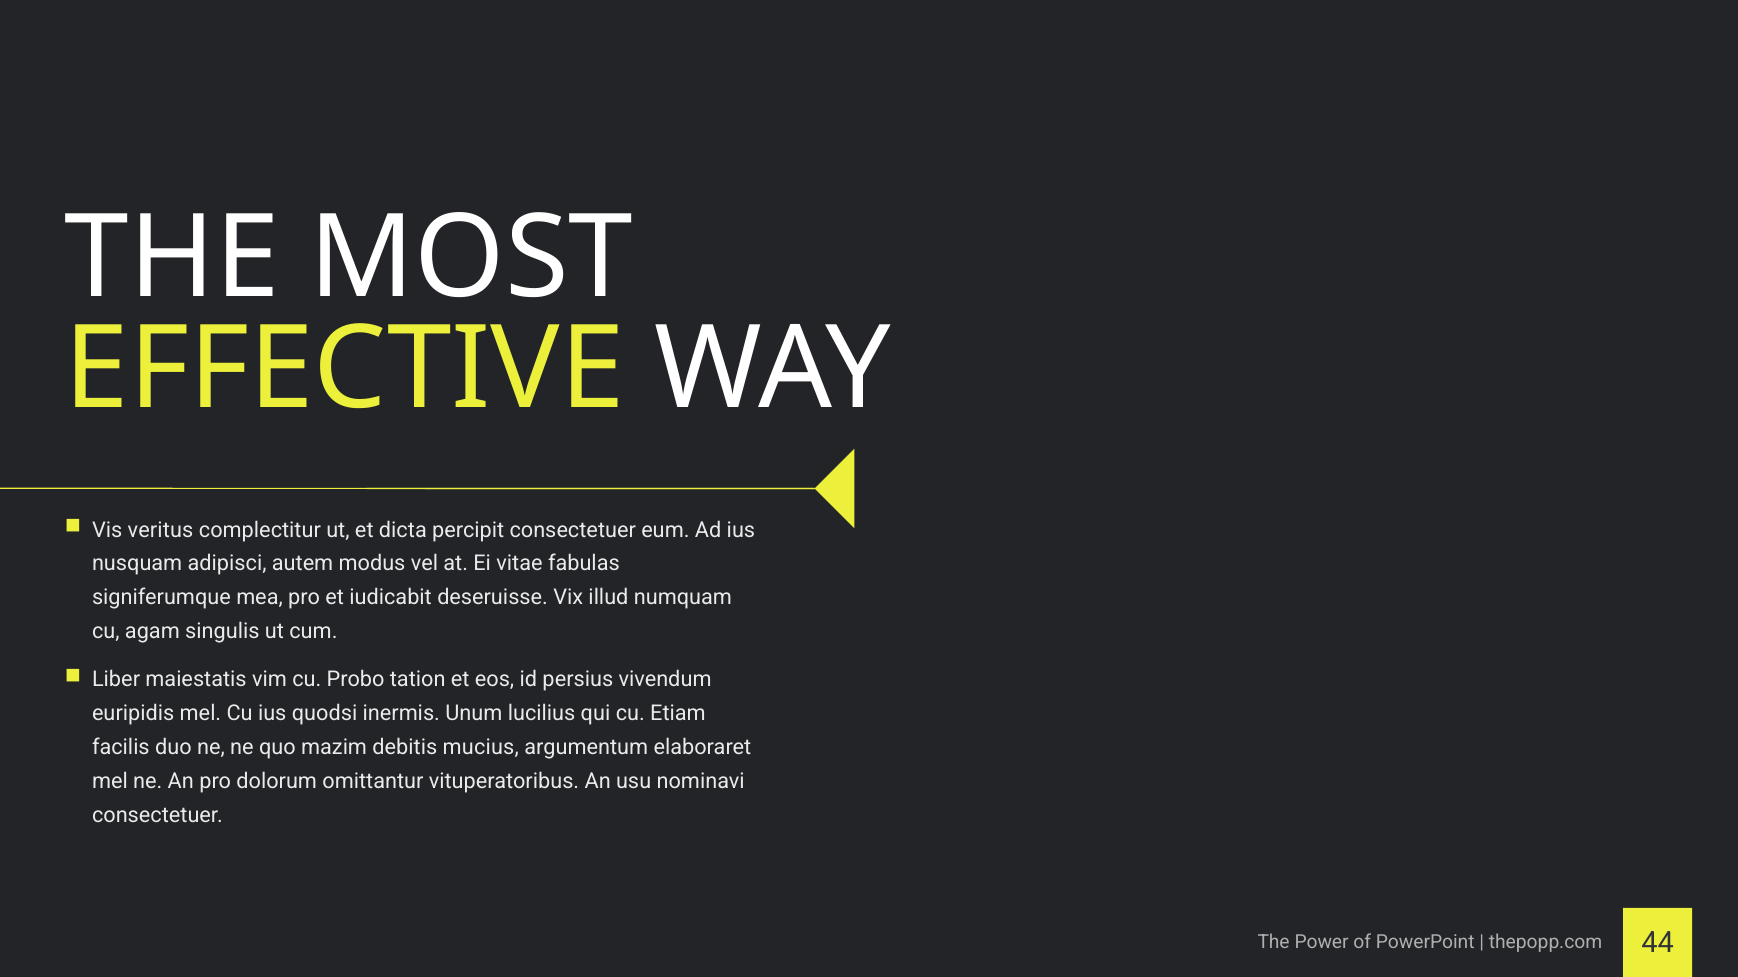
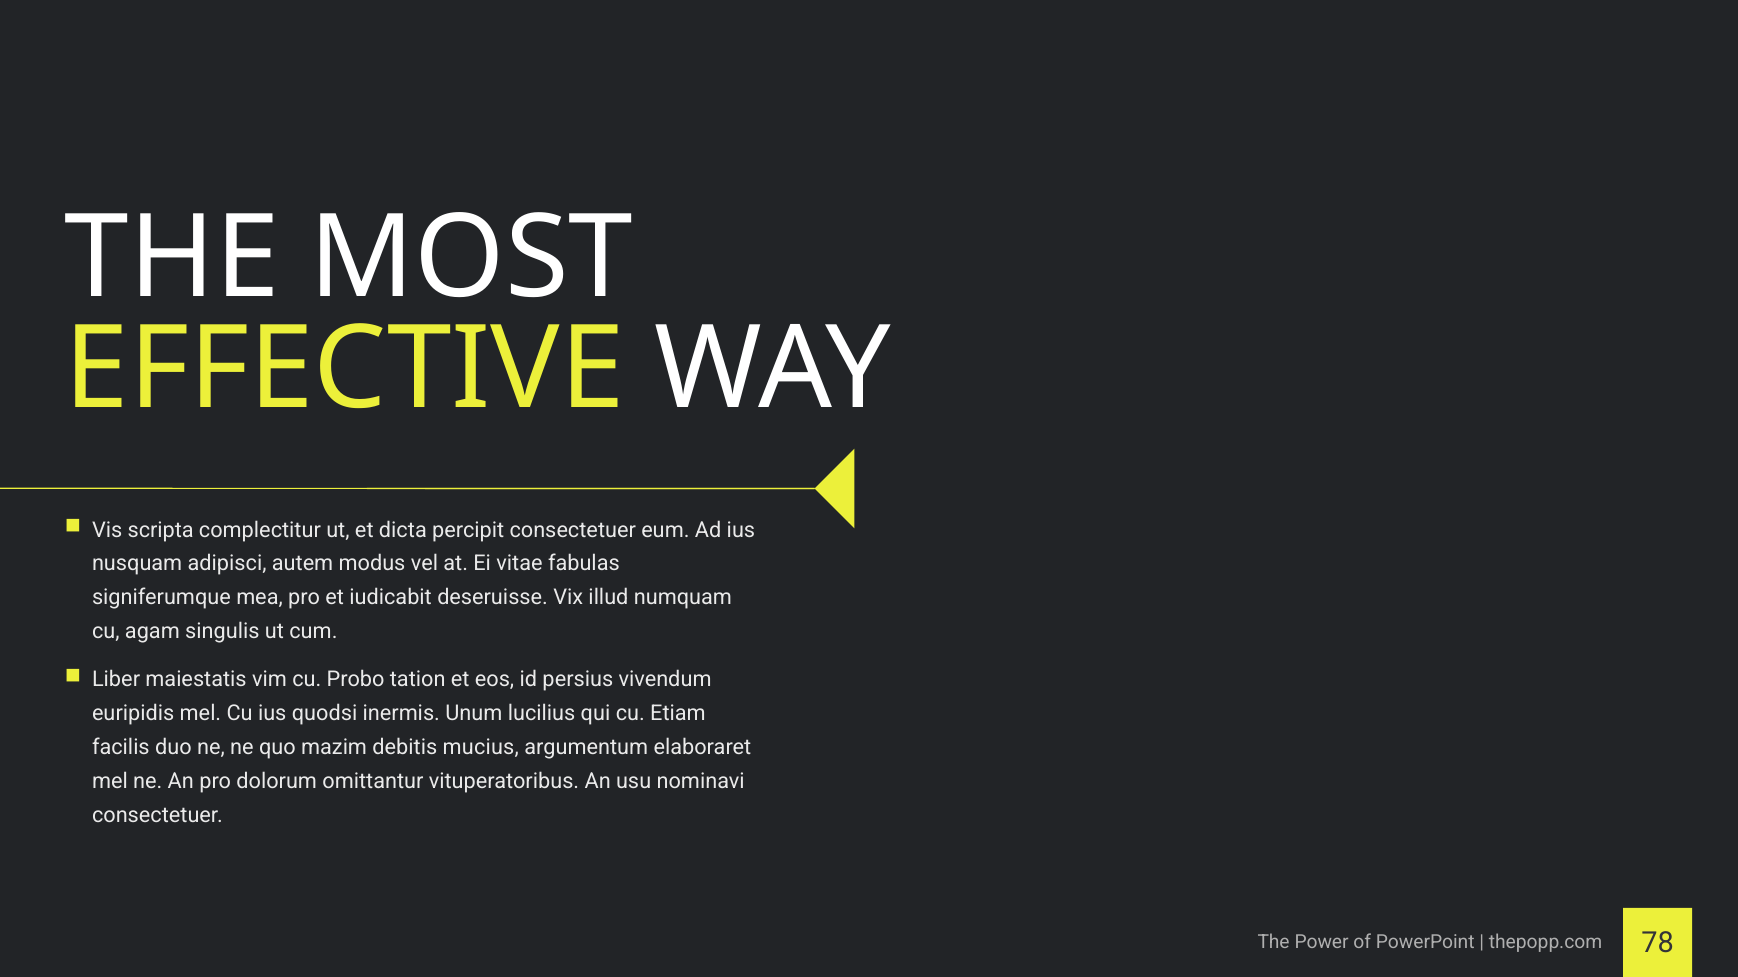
veritus: veritus -> scripta
44: 44 -> 78
